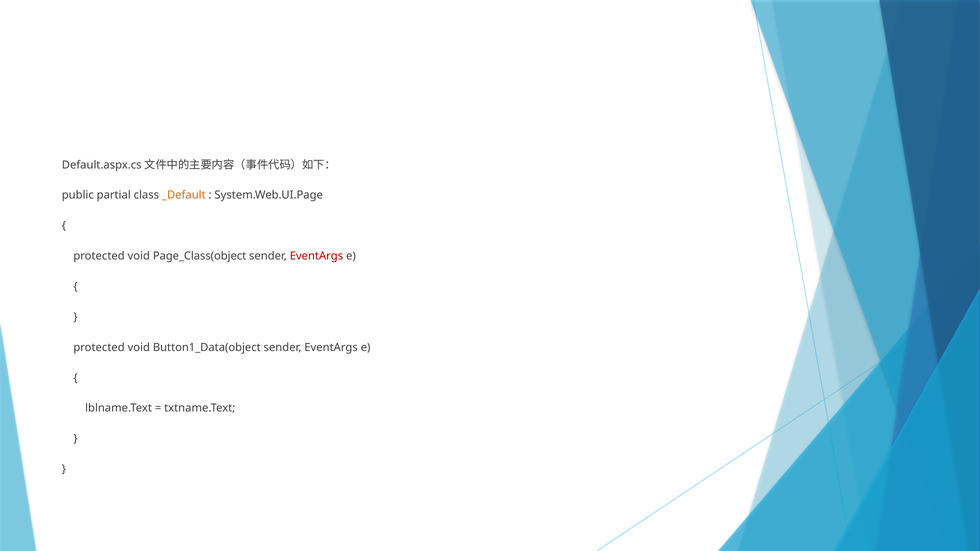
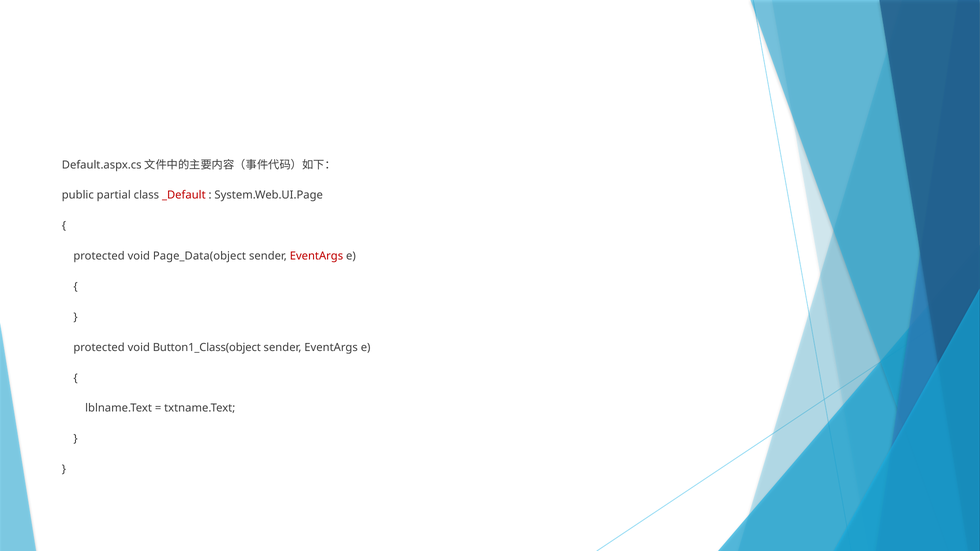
_Default colour: orange -> red
Page_Class(object: Page_Class(object -> Page_Data(object
Button1_Data(object: Button1_Data(object -> Button1_Class(object
